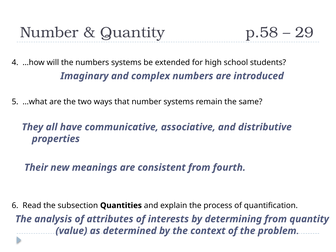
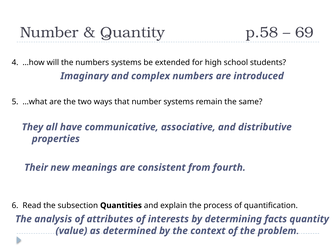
29: 29 -> 69
determining from: from -> facts
